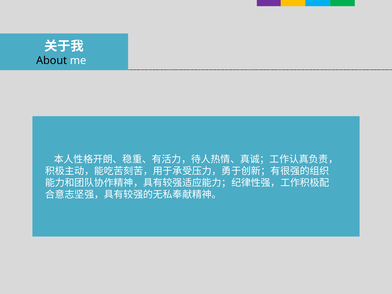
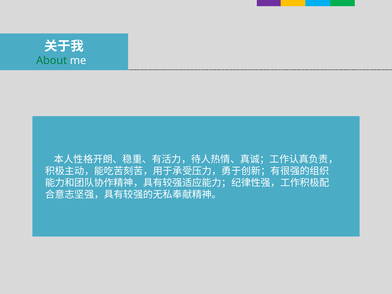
About colour: black -> green
